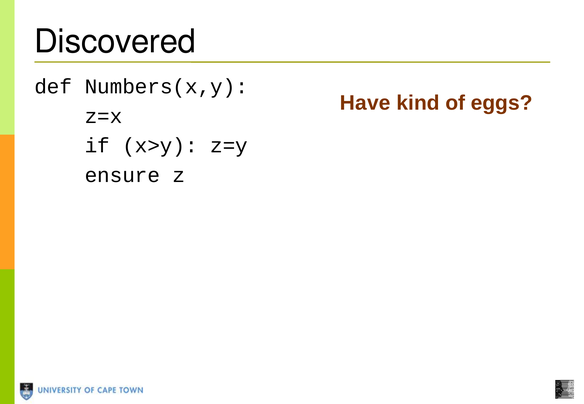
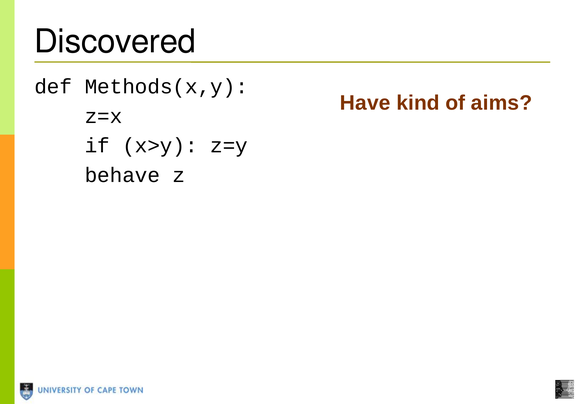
Numbers(x,y: Numbers(x,y -> Methods(x,y
eggs: eggs -> aims
ensure: ensure -> behave
